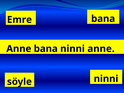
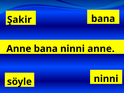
Emre: Emre -> Şakir
